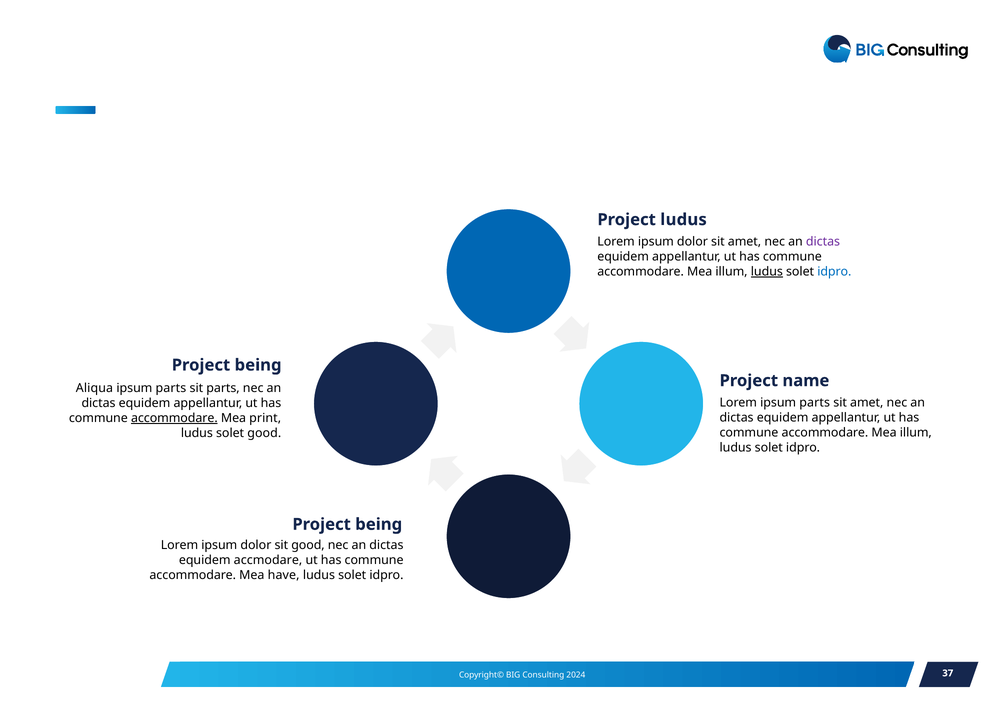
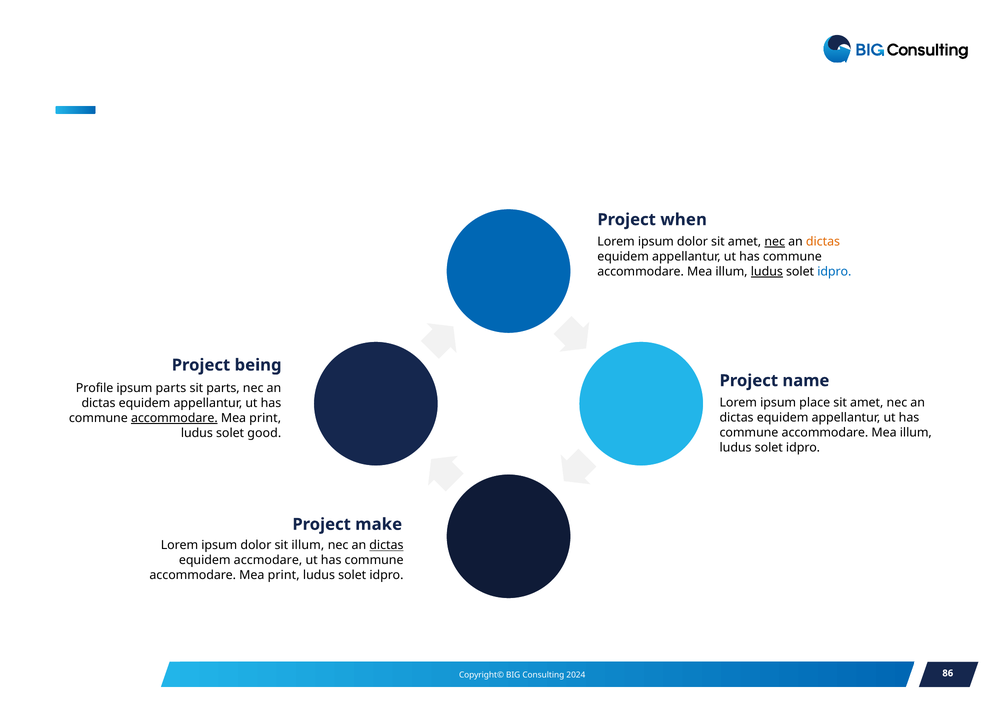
Project ludus: ludus -> when
nec at (775, 242) underline: none -> present
dictas at (823, 242) colour: purple -> orange
Aliqua: Aliqua -> Profile
Lorem ipsum parts: parts -> place
being at (379, 525): being -> make
sit good: good -> illum
dictas at (386, 546) underline: none -> present
have at (284, 575): have -> print
37: 37 -> 86
